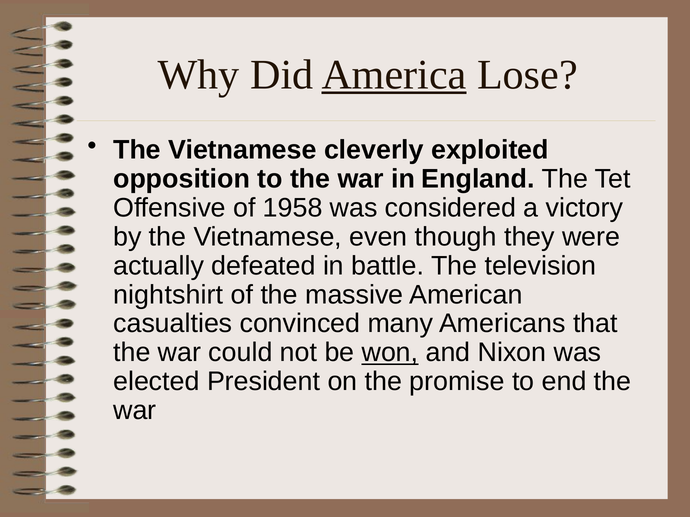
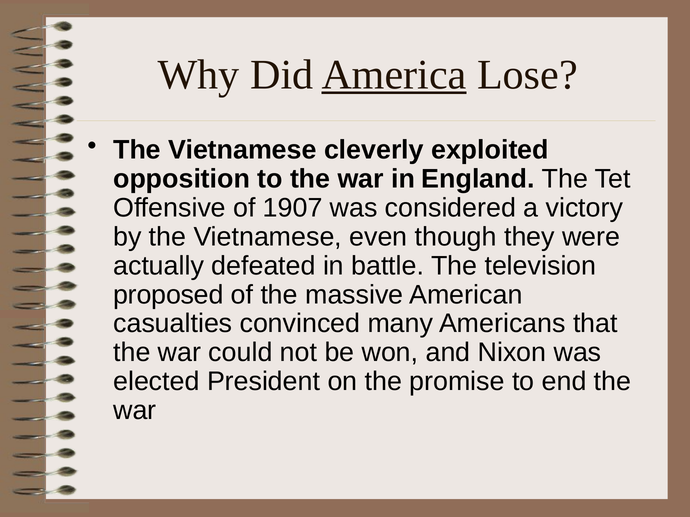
1958: 1958 -> 1907
nightshirt: nightshirt -> proposed
won underline: present -> none
